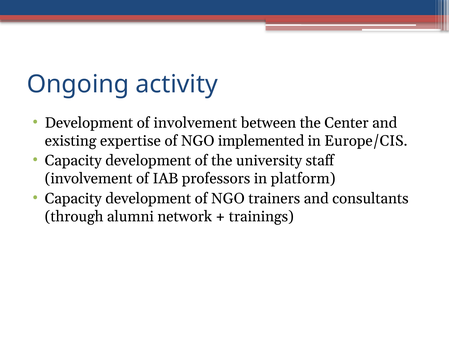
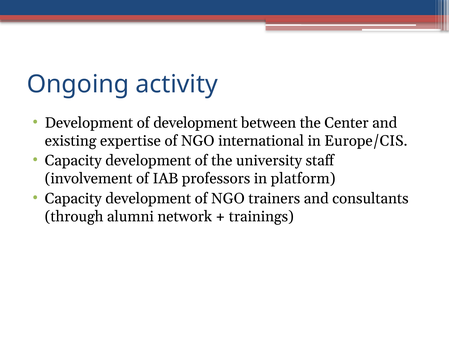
of involvement: involvement -> development
implemented: implemented -> international
